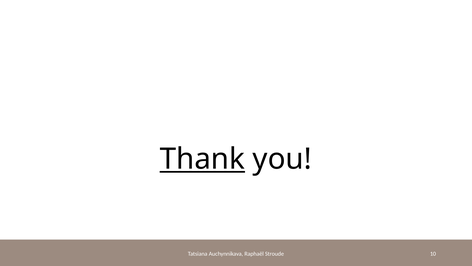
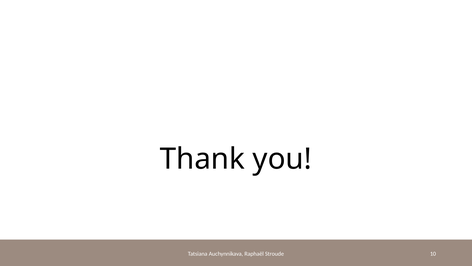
Thank underline: present -> none
